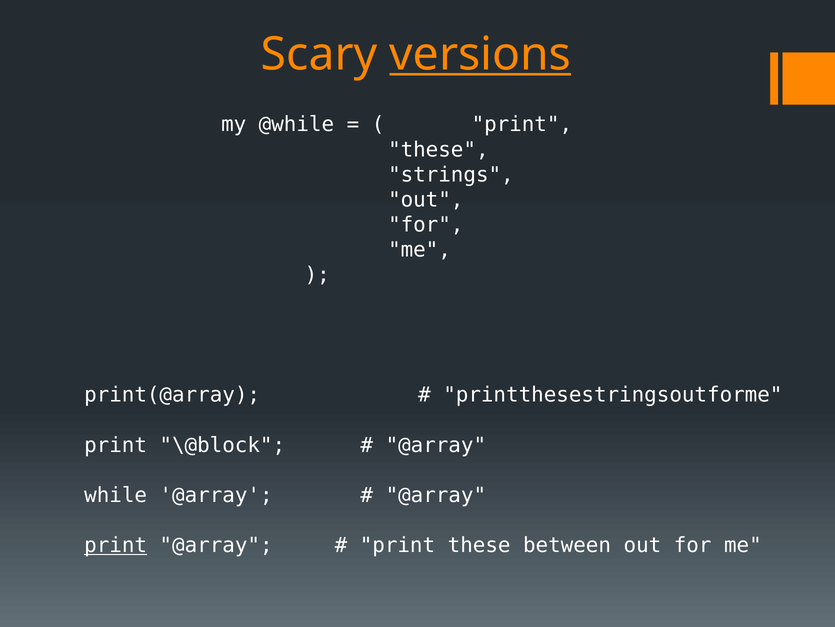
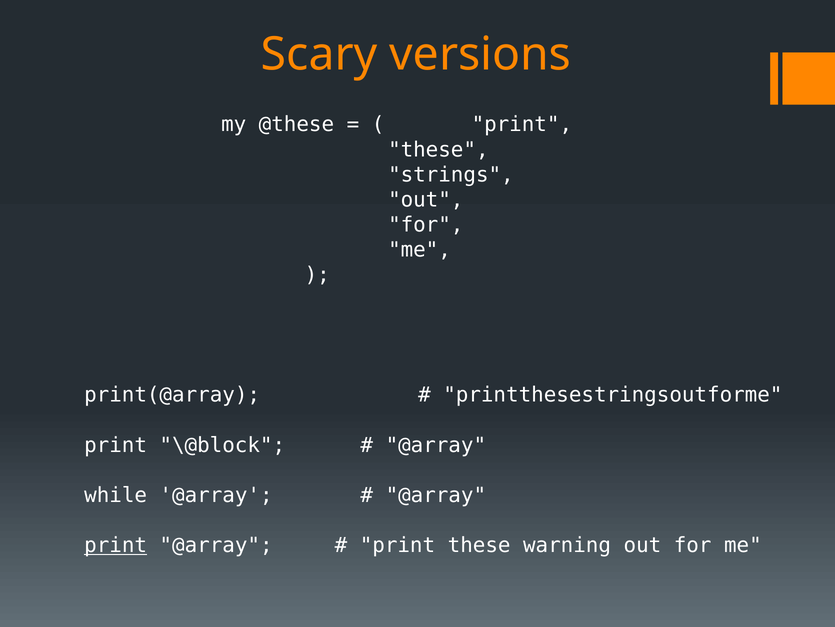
versions underline: present -> none
@while: @while -> @these
between: between -> warning
